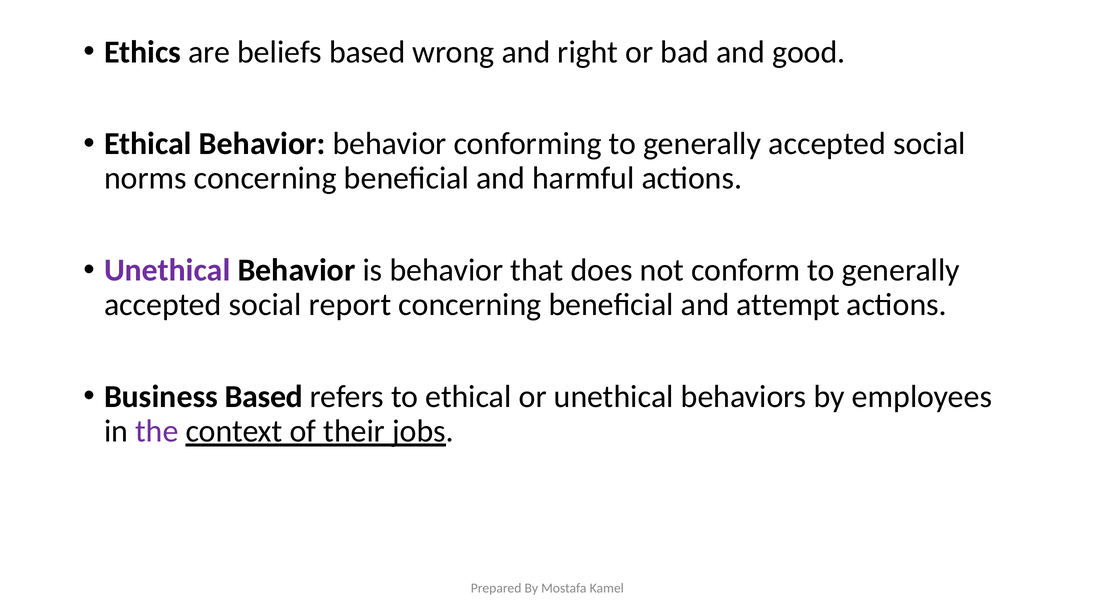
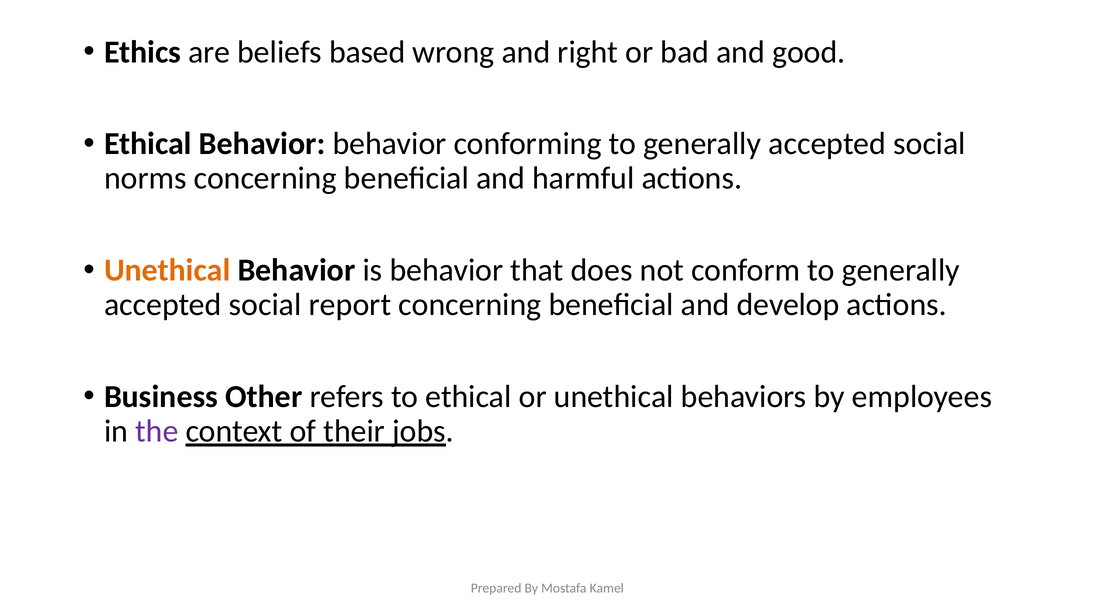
Unethical at (167, 270) colour: purple -> orange
attempt: attempt -> develop
Business Based: Based -> Other
